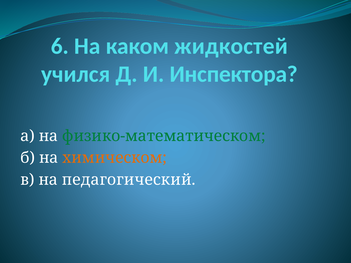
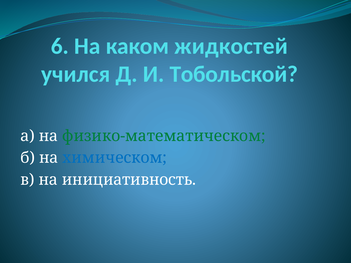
Инспектора: Инспектора -> Тобольской
химическом colour: orange -> blue
педагогический: педагогический -> инициативность
